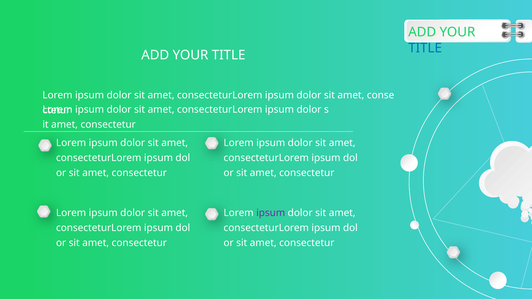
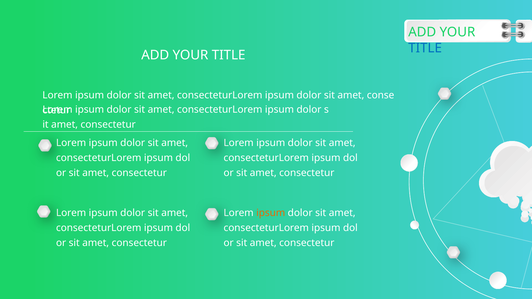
ipsum at (271, 213) colour: purple -> orange
